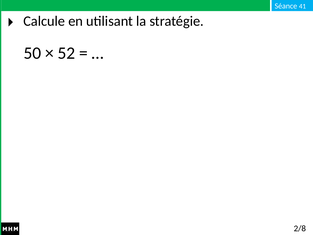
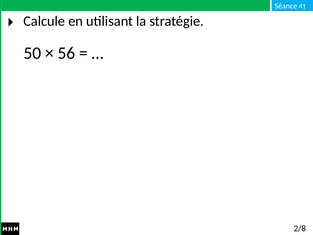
52: 52 -> 56
